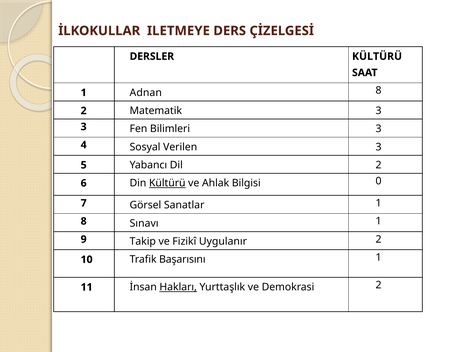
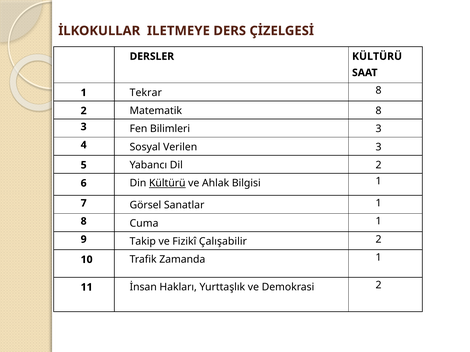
Adnan: Adnan -> Tekrar
Matematik 3: 3 -> 8
Bilgisi 0: 0 -> 1
Sınavı: Sınavı -> Cuma
Uygulanır: Uygulanır -> Çalışabilir
Başarısını: Başarısını -> Zamanda
Hakları underline: present -> none
